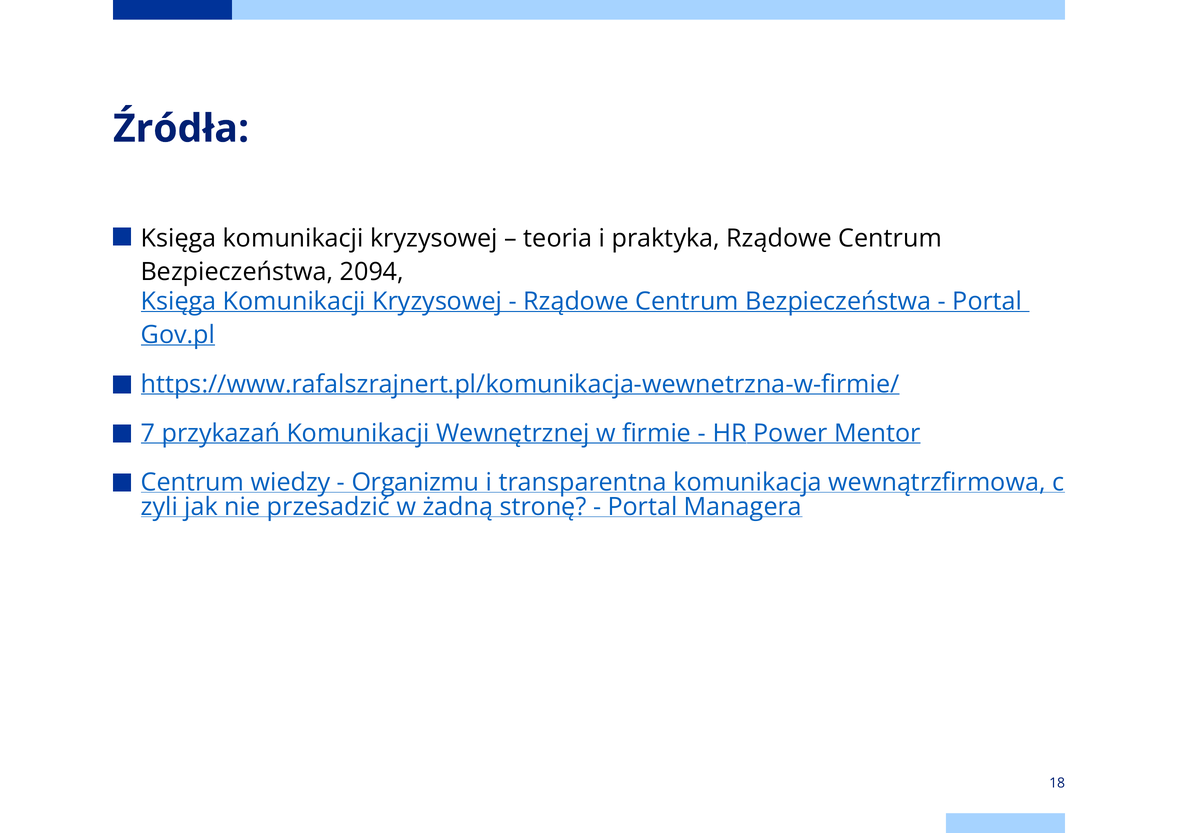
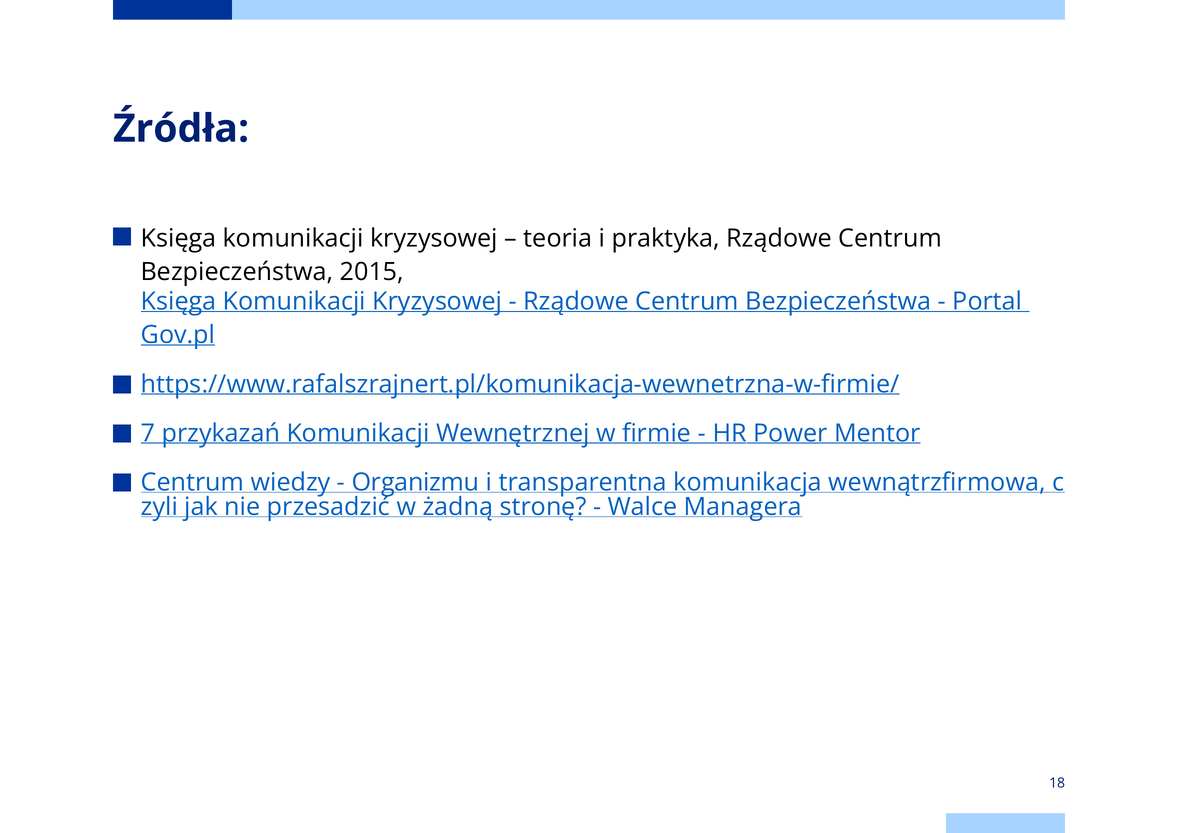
2094: 2094 -> 2015
Portal at (643, 507): Portal -> Walce
